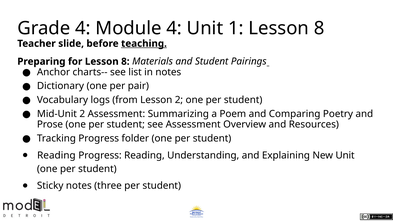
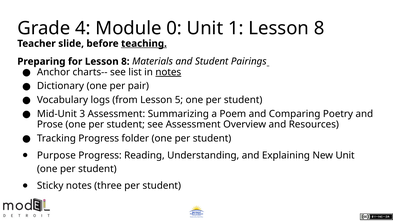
Module 4: 4 -> 0
notes at (168, 72) underline: none -> present
Lesson 2: 2 -> 5
Mid-Unit 2: 2 -> 3
Reading at (56, 155): Reading -> Purpose
